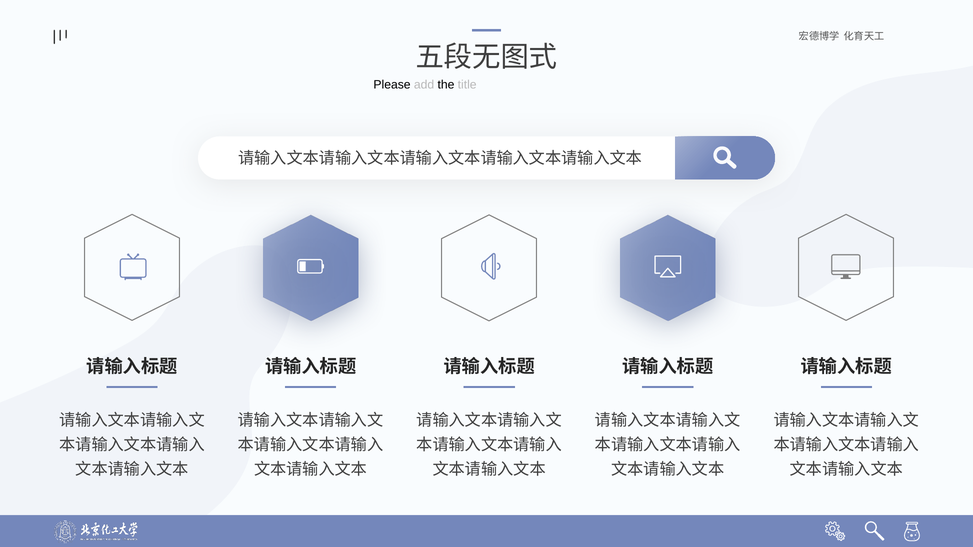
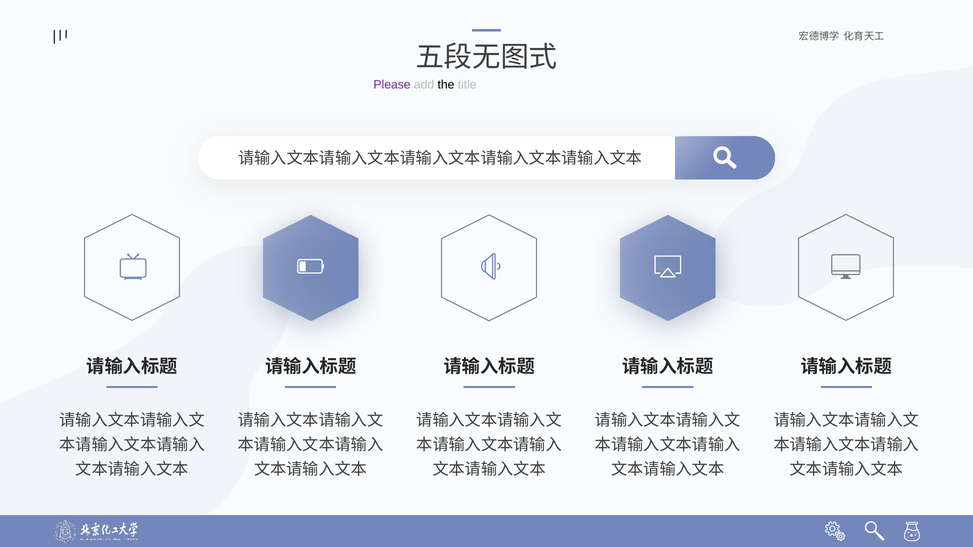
Please colour: black -> purple
